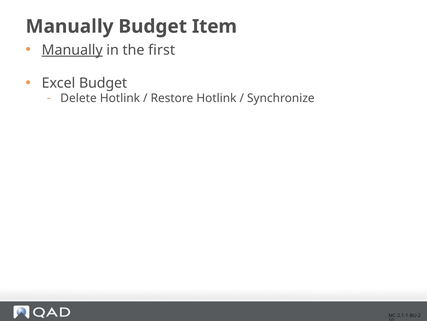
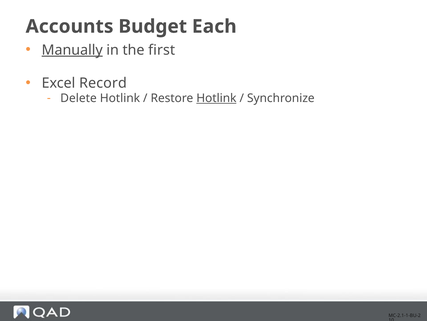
Manually at (70, 26): Manually -> Accounts
Item: Item -> Each
Excel Budget: Budget -> Record
Hotlink at (216, 98) underline: none -> present
